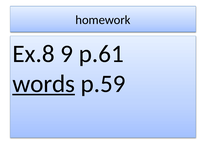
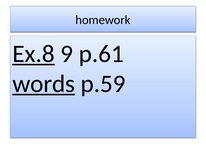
Ex.8 underline: none -> present
